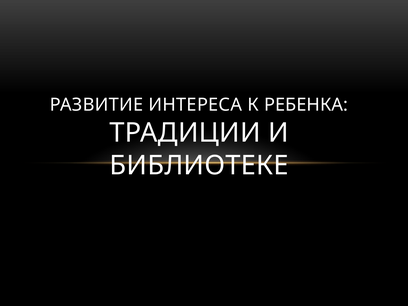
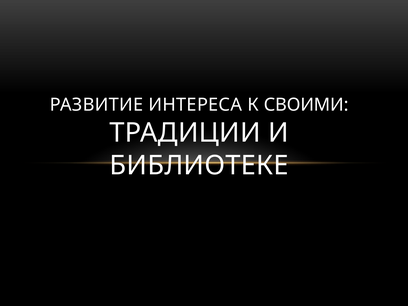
РЕБЕНКА: РЕБЕНКА -> СВОИМИ
